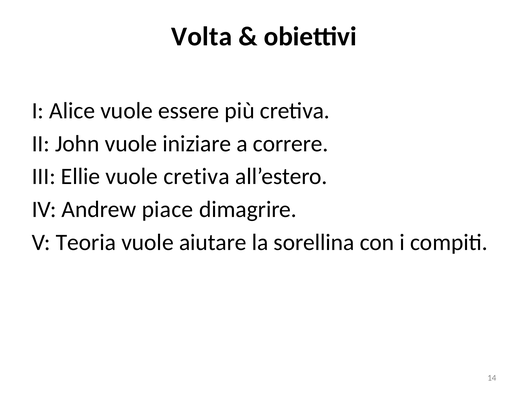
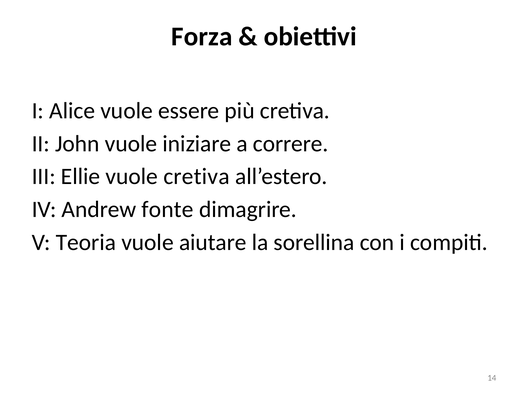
Volta: Volta -> Forza
piace: piace -> fonte
